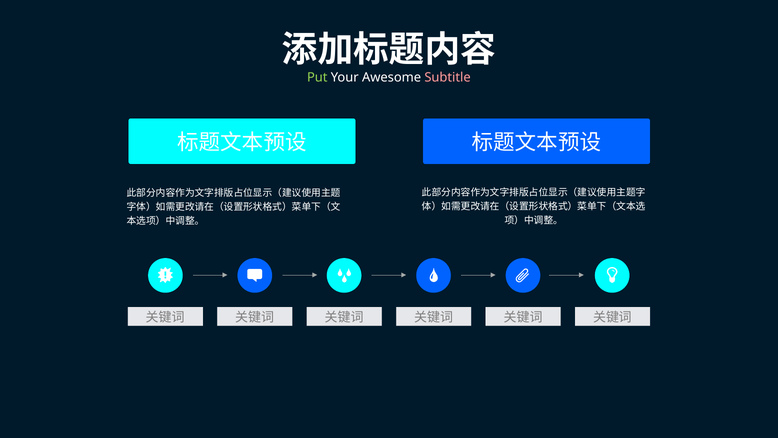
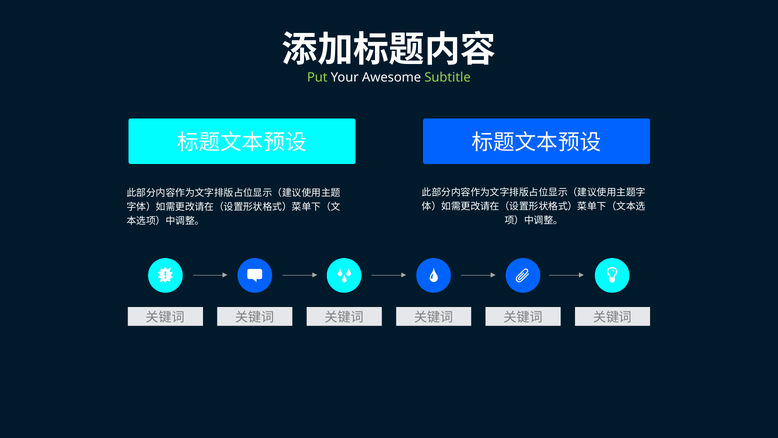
Subtitle colour: pink -> light green
